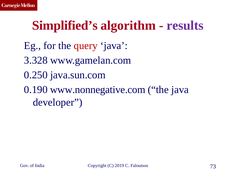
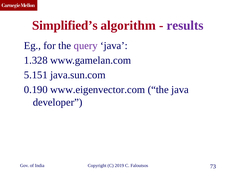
query colour: red -> purple
3.328: 3.328 -> 1.328
0.250: 0.250 -> 5.151
www.nonnegative.com: www.nonnegative.com -> www.eigenvector.com
